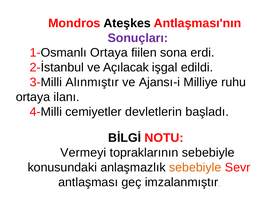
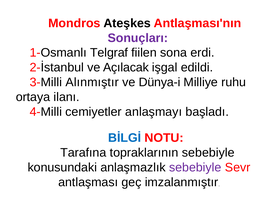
1-Osmanlı Ortaya: Ortaya -> Telgraf
Ajansı-i: Ajansı-i -> Dünya-i
devletlerin: devletlerin -> anlaşmayı
BİLGİ colour: black -> blue
Vermeyi: Vermeyi -> Tarafına
sebebiyle at (195, 168) colour: orange -> purple
